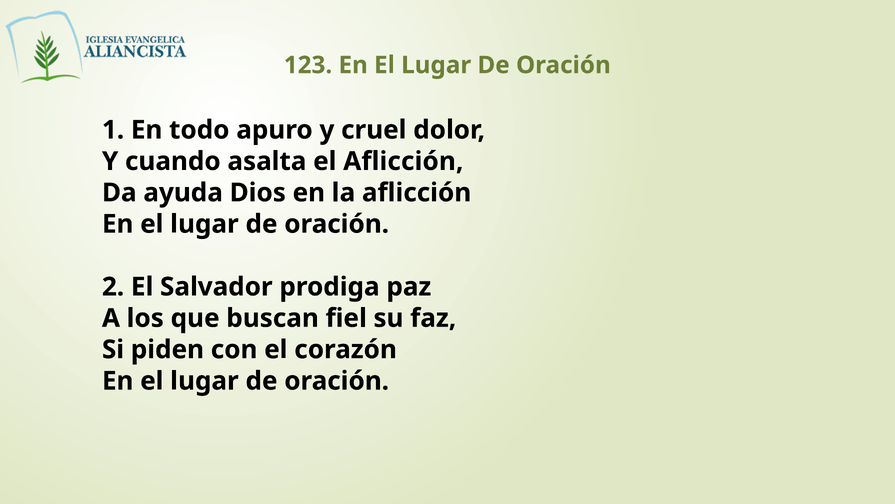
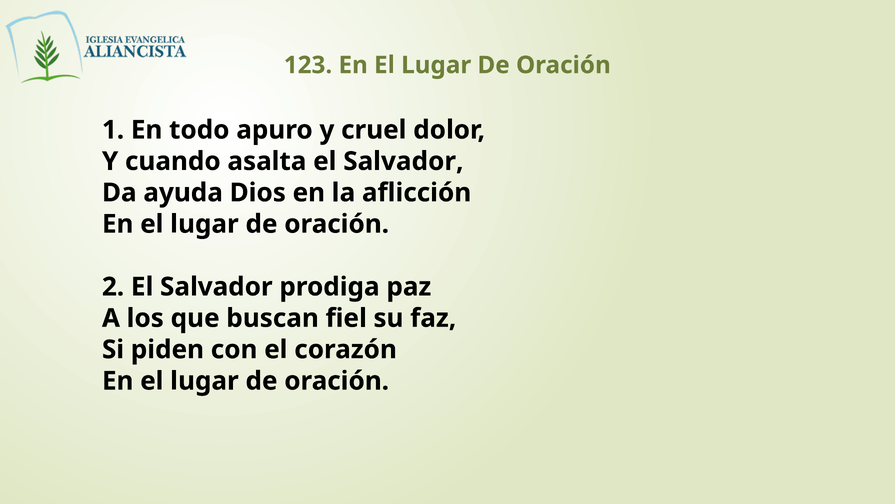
asalta el Aflicción: Aflicción -> Salvador
